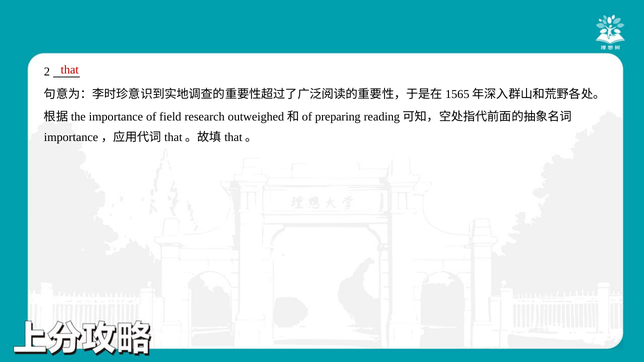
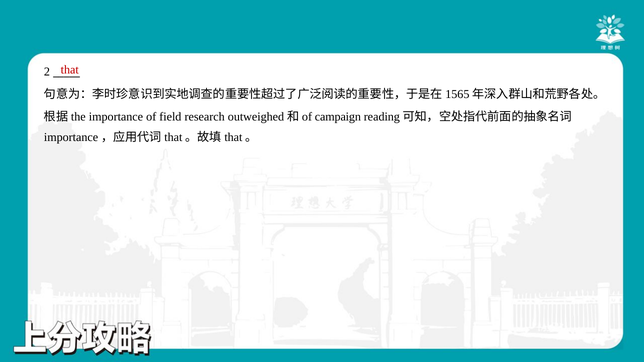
preparing: preparing -> campaign
